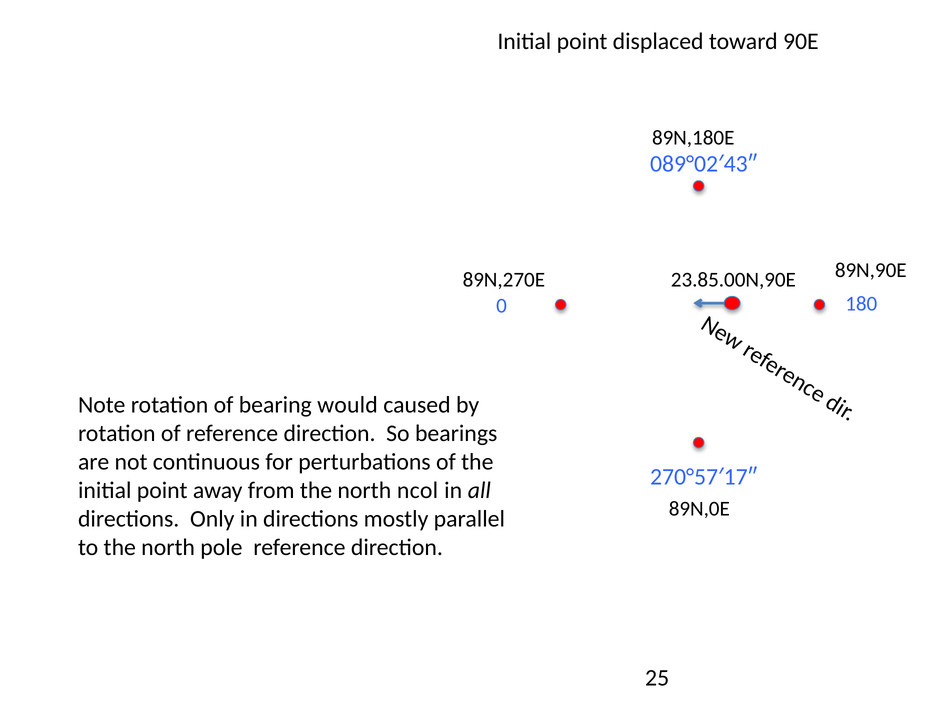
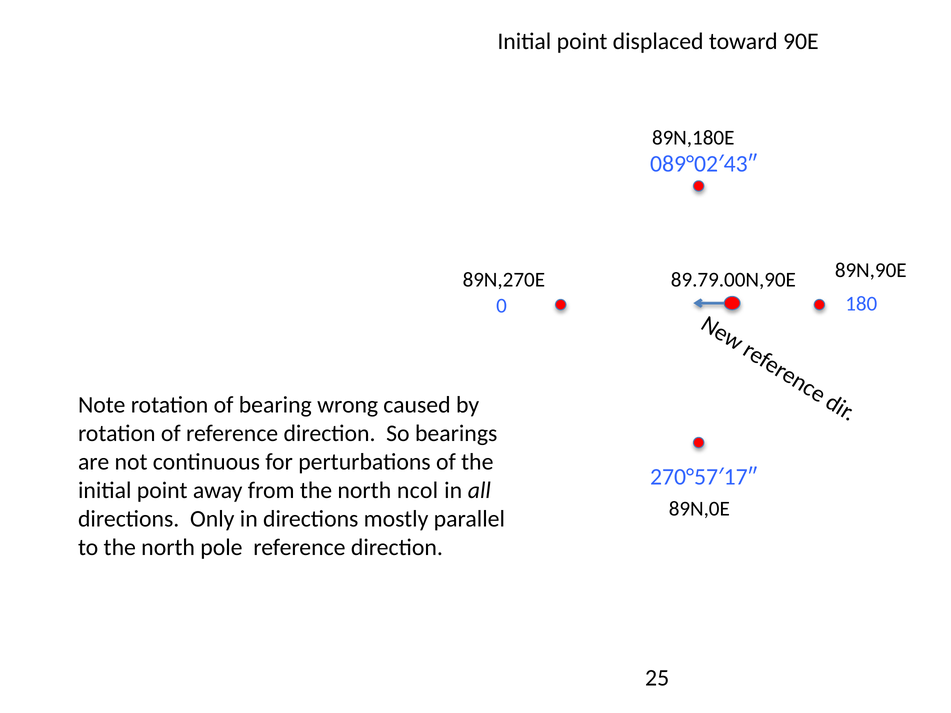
23.85.00N,90E: 23.85.00N,90E -> 89.79.00N,90E
would: would -> wrong
